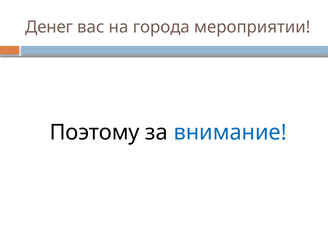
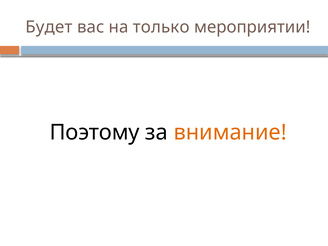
Денег: Денег -> Будет
города: города -> только
внимание colour: blue -> orange
